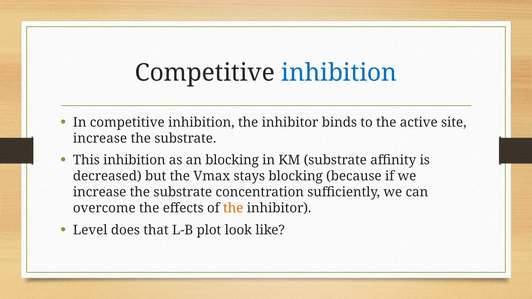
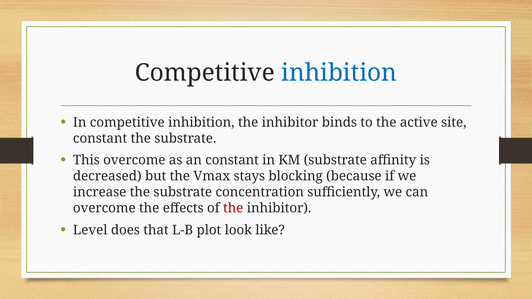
increase at (100, 138): increase -> constant
This inhibition: inhibition -> overcome
an blocking: blocking -> constant
the at (233, 208) colour: orange -> red
